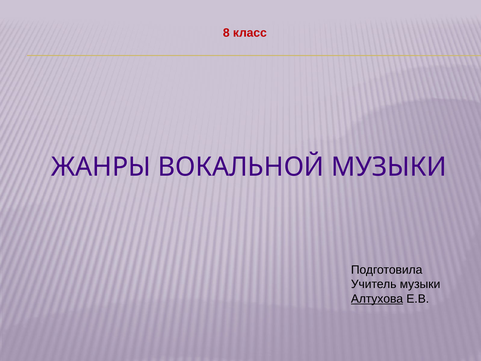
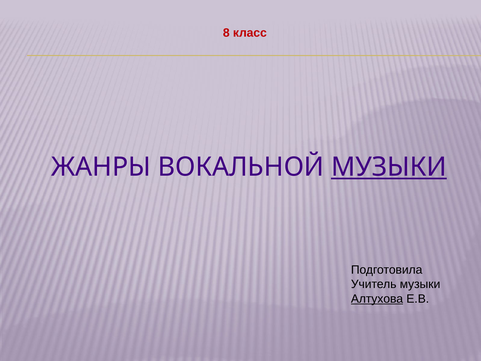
МУЗЫКИ at (389, 167) underline: none -> present
